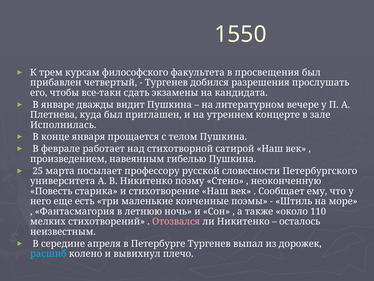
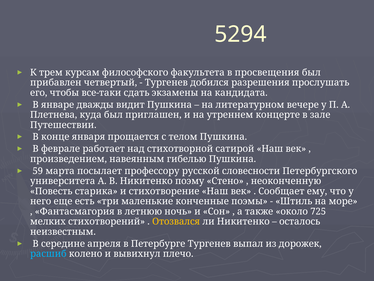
1550: 1550 -> 5294
Исполнилась: Исполнилась -> Путешествии
25: 25 -> 59
110: 110 -> 725
Отозвался colour: pink -> yellow
